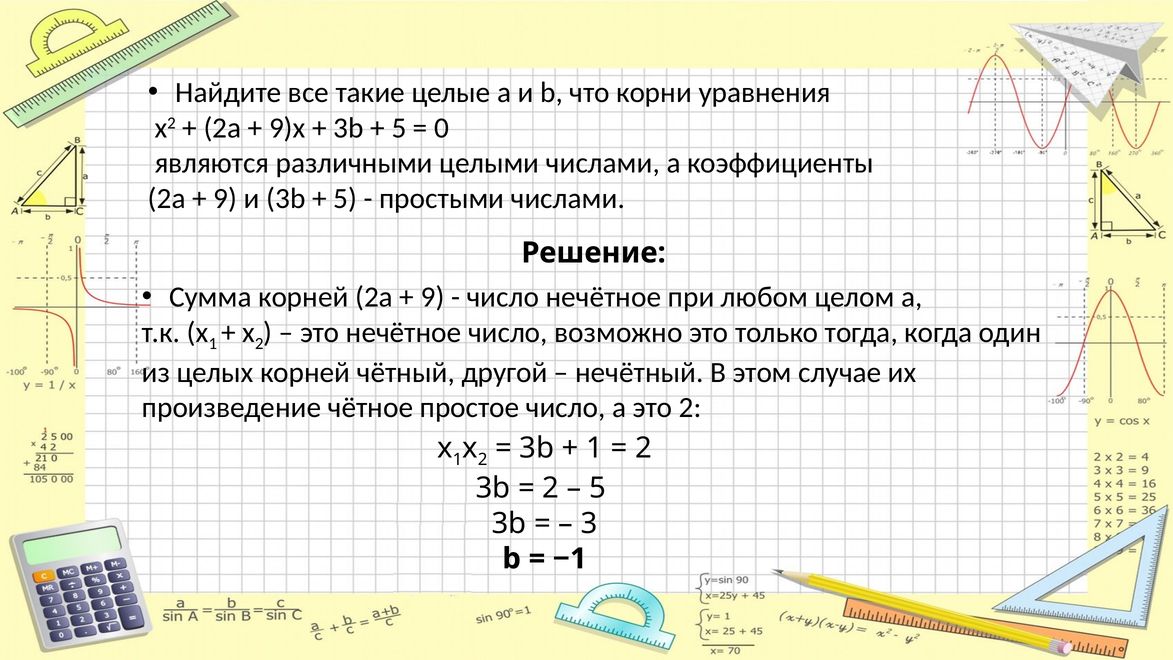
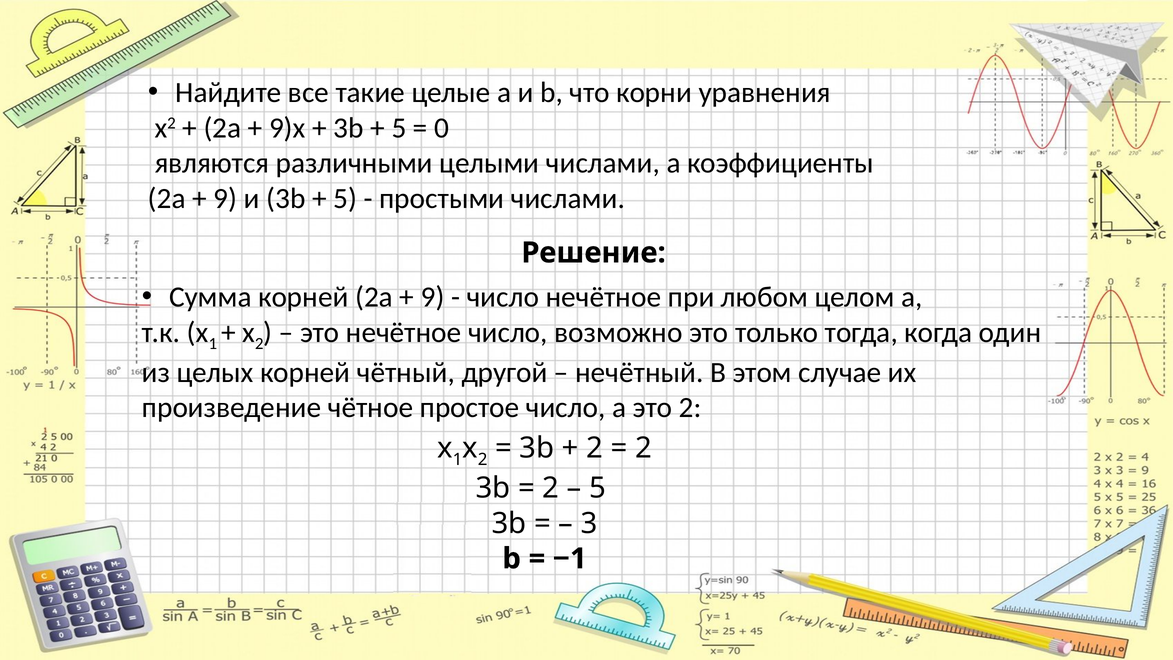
1 at (595, 448): 1 -> 2
